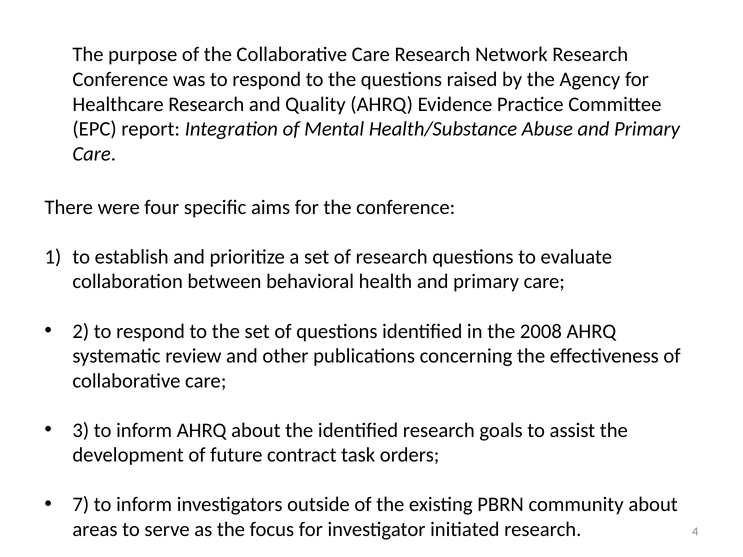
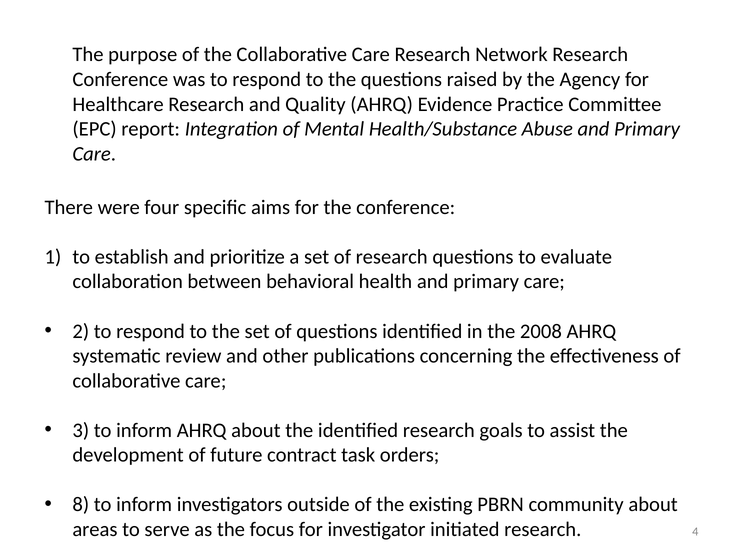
7: 7 -> 8
